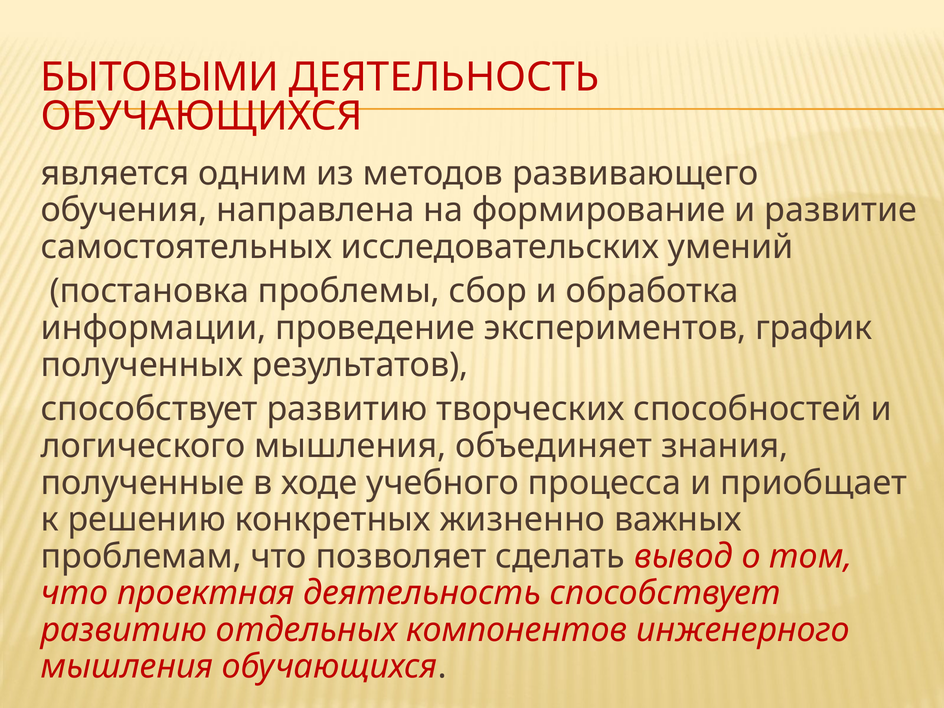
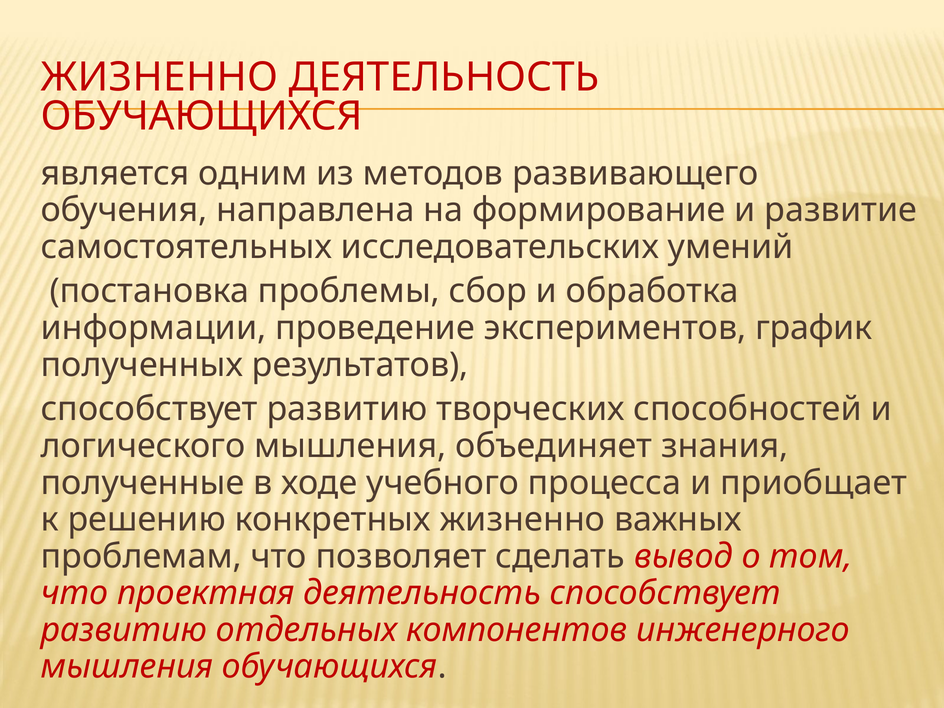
БЫТОВЫМИ at (160, 77): БЫТОВЫМИ -> ЖИЗНЕННО
